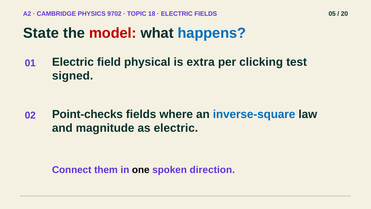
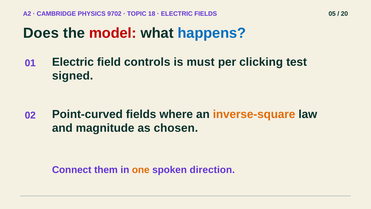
State: State -> Does
physical: physical -> controls
extra: extra -> must
Point-checks: Point-checks -> Point-curved
inverse-square colour: blue -> orange
as electric: electric -> chosen
one colour: black -> orange
